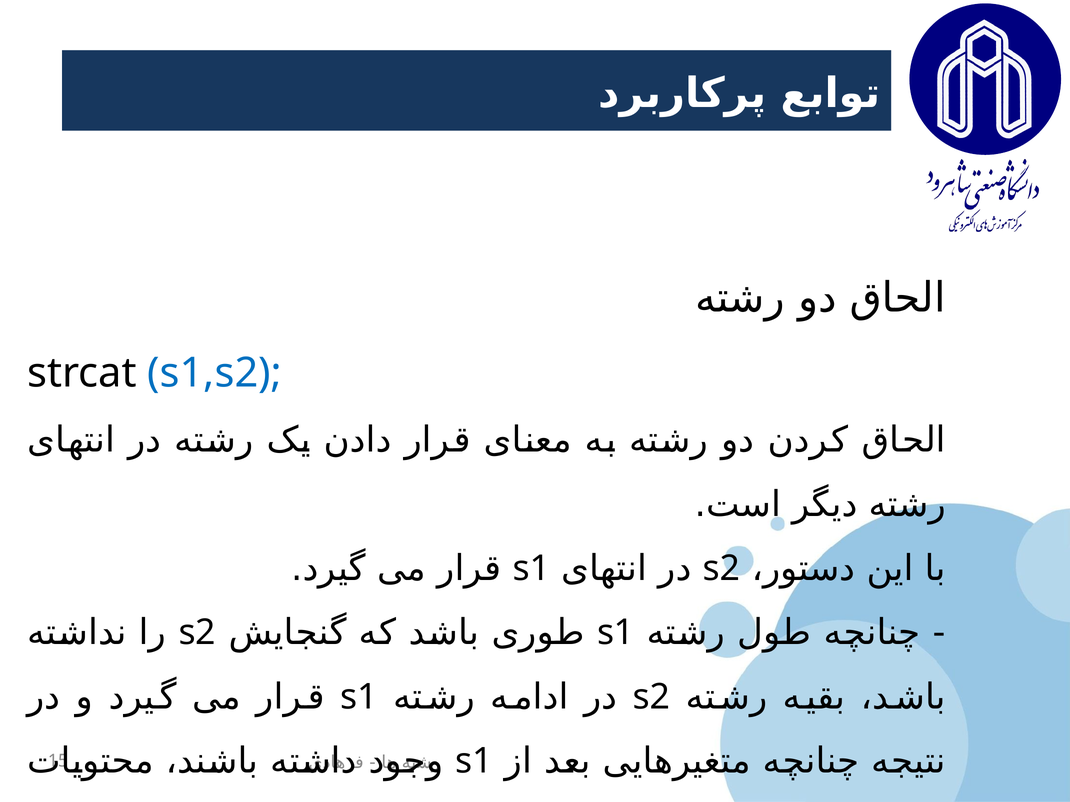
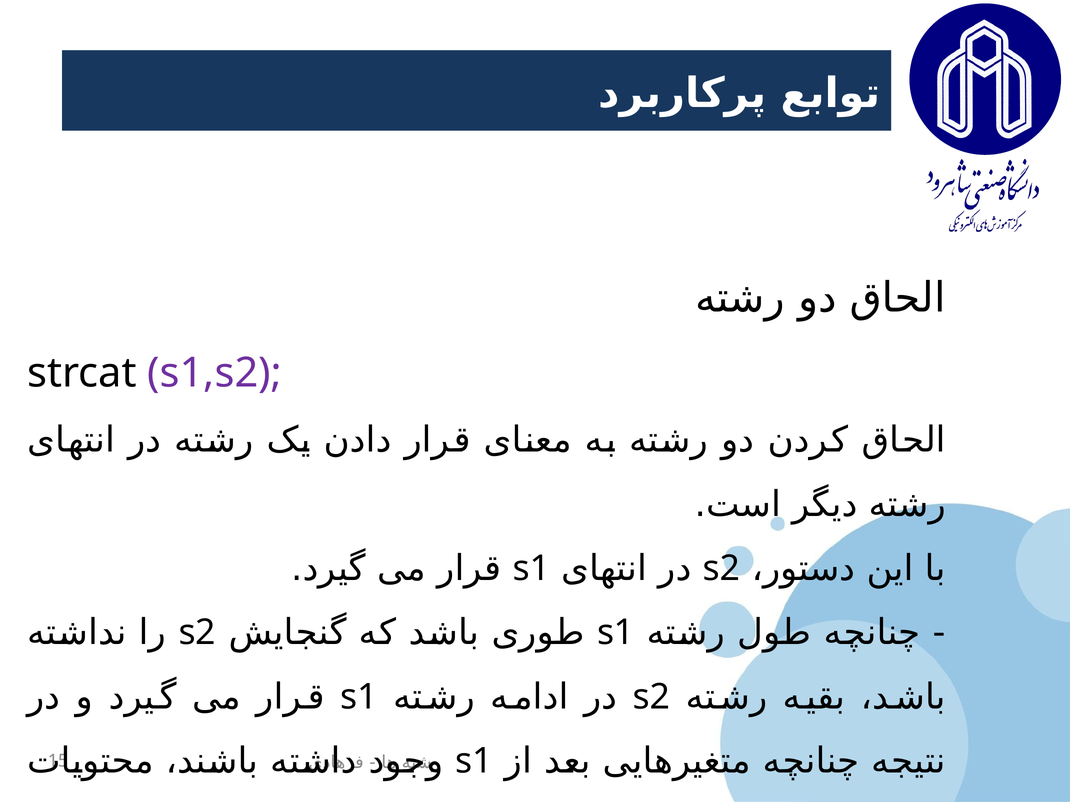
s1,s2 colour: blue -> purple
